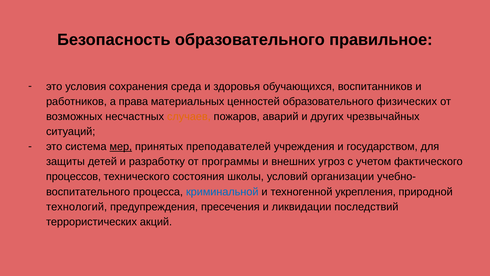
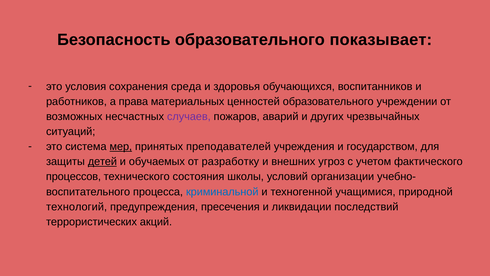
правильное: правильное -> показывает
физических: физических -> учреждении
случаев colour: orange -> purple
детей underline: none -> present
разработку: разработку -> обучаемых
программы: программы -> разработку
укрепления: укрепления -> учащимися
